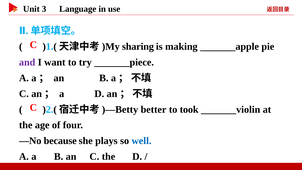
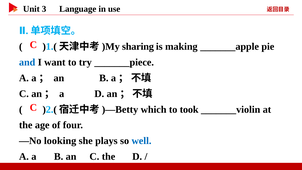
and colour: purple -> blue
better: better -> which
because: because -> looking
